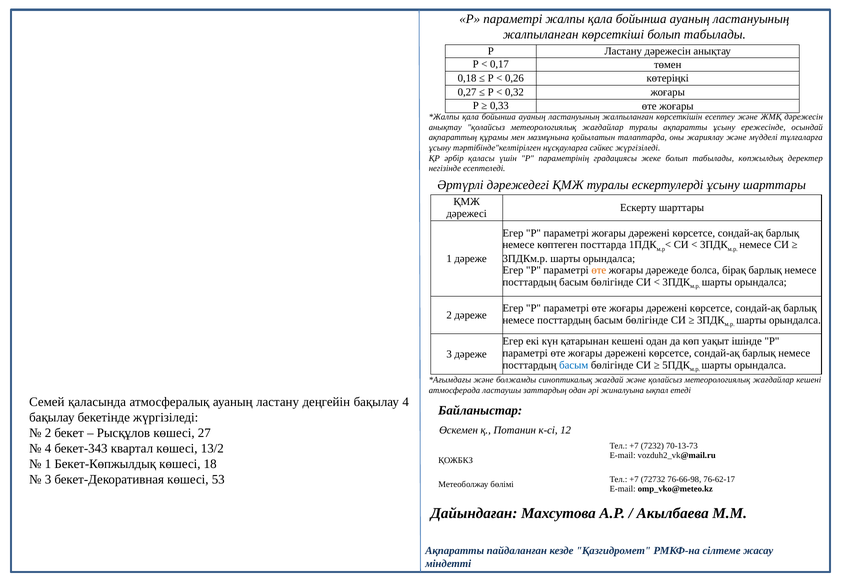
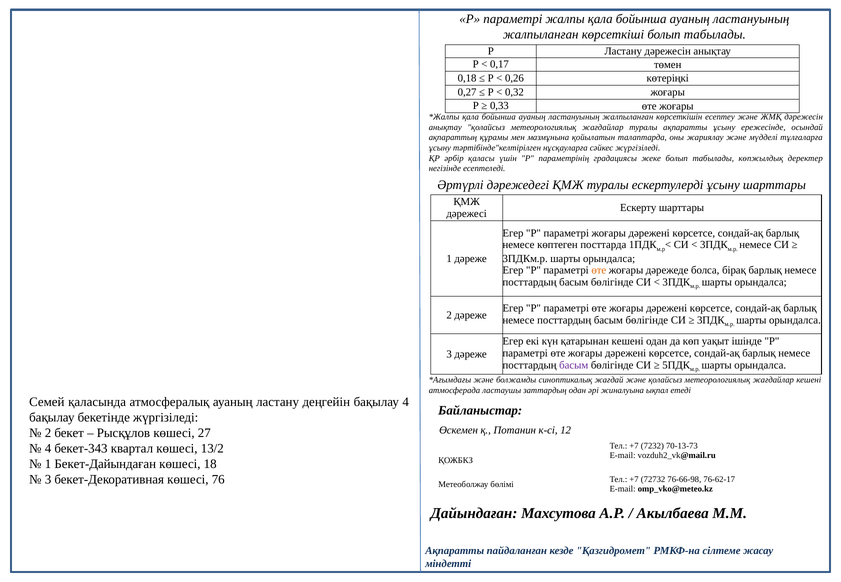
басым at (574, 365) colour: blue -> purple
Бекет-Көпжылдық: Бекет-Көпжылдық -> Бекет-Дайындаған
53: 53 -> 76
